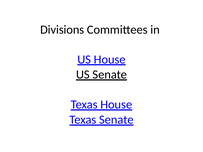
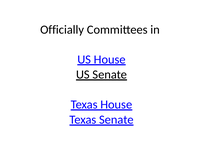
Divisions: Divisions -> Officially
